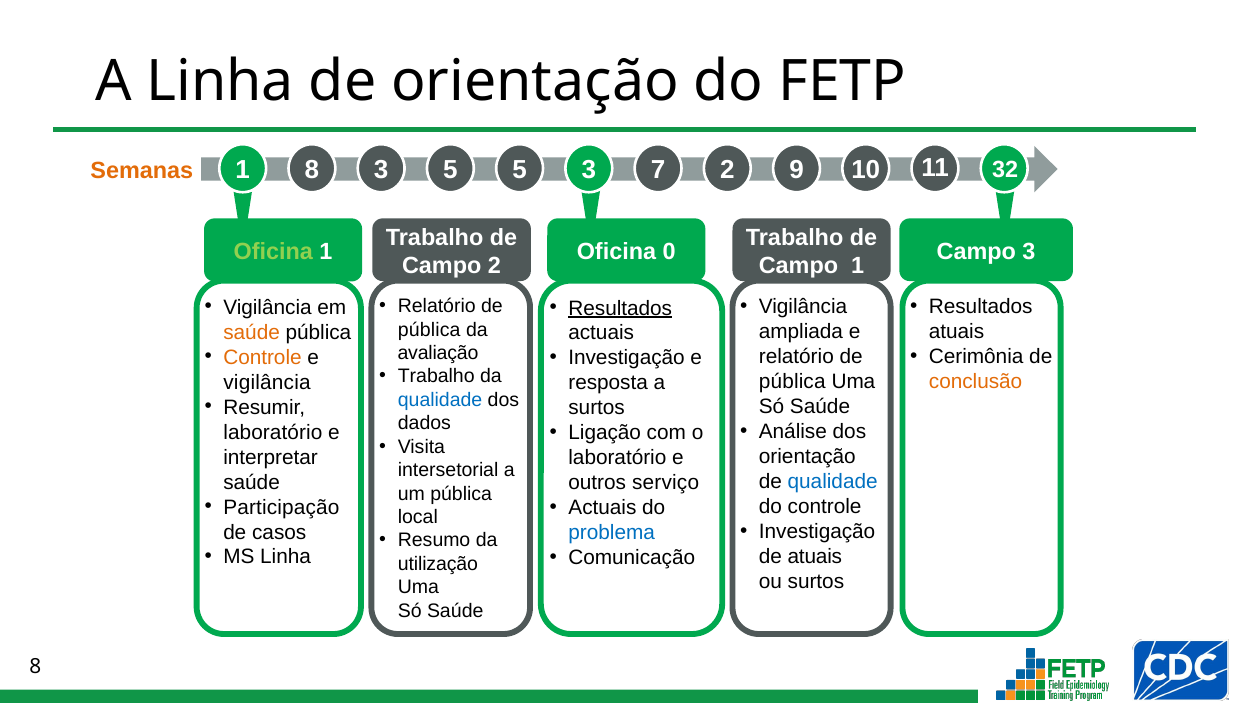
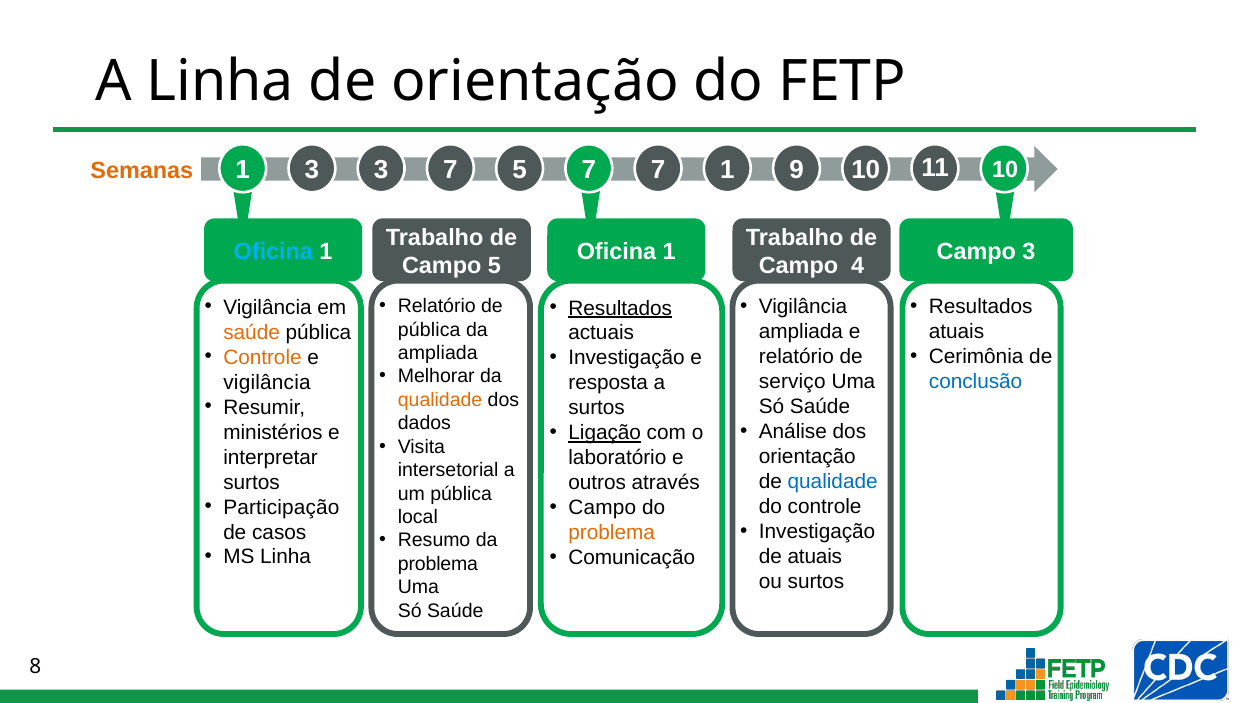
1 8: 8 -> 3
3 5: 5 -> 7
5 3: 3 -> 7
7 2: 2 -> 1
9 32: 32 -> 10
0 at (669, 251): 0 -> 1
Oficina at (273, 251) colour: light green -> light blue
Campo 2: 2 -> 5
Campo 1: 1 -> 4
avaliação at (438, 353): avaliação -> ampliada
Trabalho at (436, 376): Trabalho -> Melhorar
pública at (792, 382): pública -> serviço
conclusão colour: orange -> blue
qualidade at (440, 400) colour: blue -> orange
Ligação underline: none -> present
laboratório at (273, 432): laboratório -> ministérios
saúde at (252, 482): saúde -> surtos
serviço: serviço -> através
Actuais at (602, 508): Actuais -> Campo
problema at (612, 533) colour: blue -> orange
utilização at (438, 564): utilização -> problema
